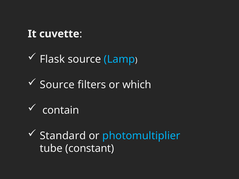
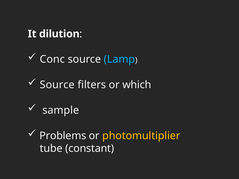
cuvette: cuvette -> dilution
Flask: Flask -> Conc
contain: contain -> sample
Standard: Standard -> Problems
photomultiplier colour: light blue -> yellow
